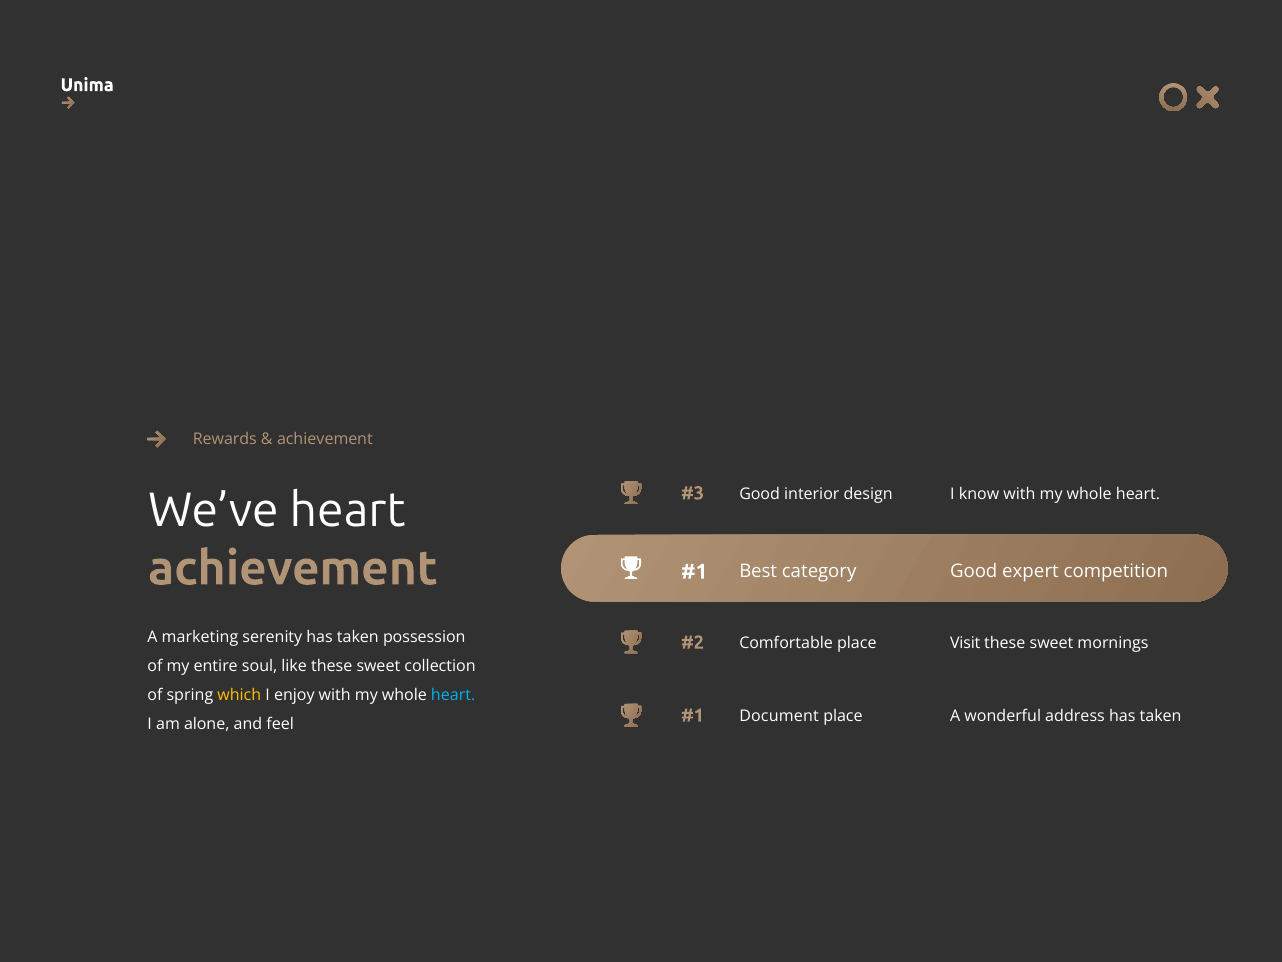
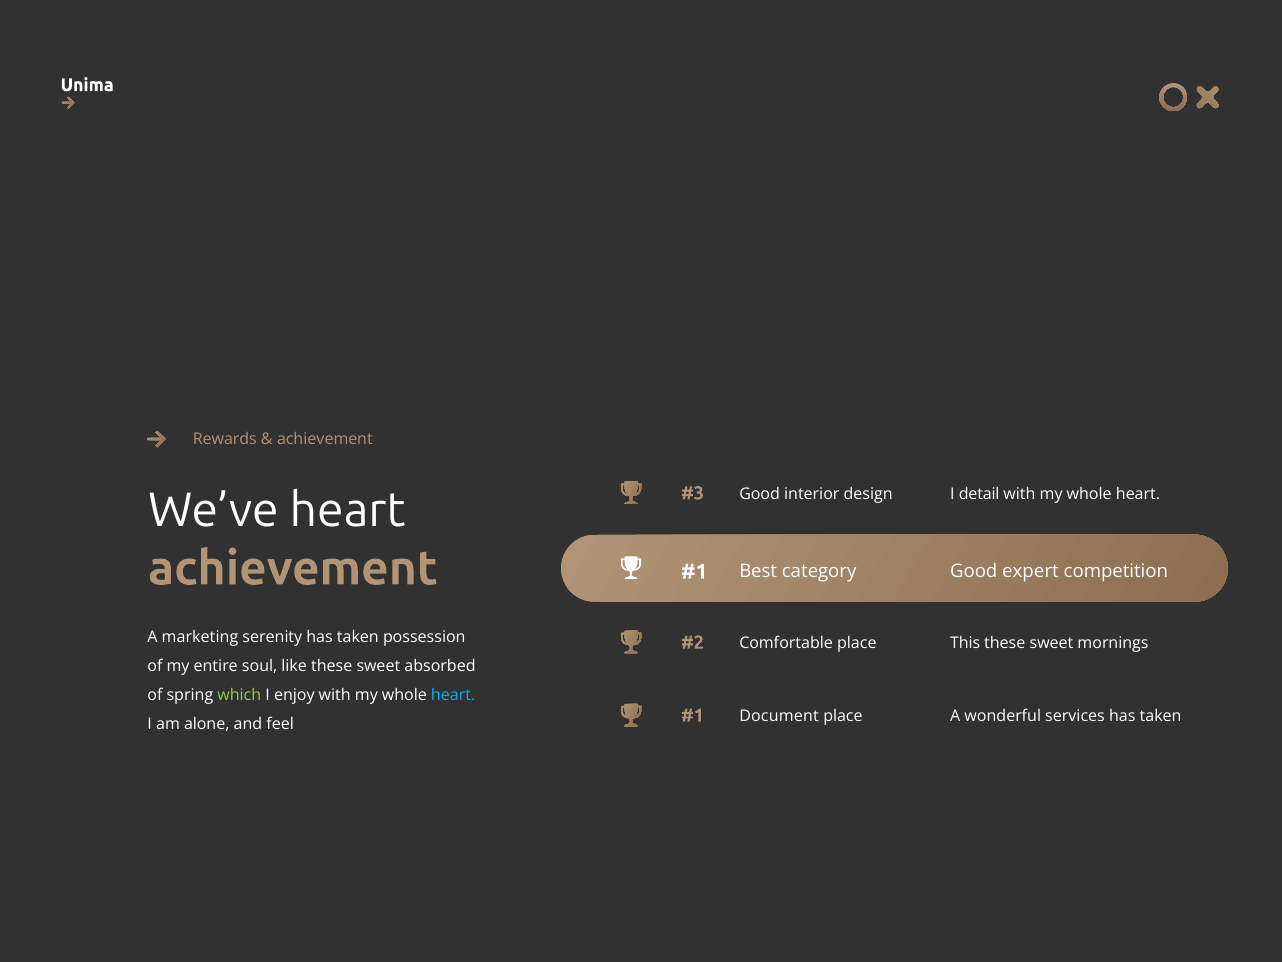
know: know -> detail
Visit: Visit -> This
collection: collection -> absorbed
which colour: yellow -> light green
address: address -> services
